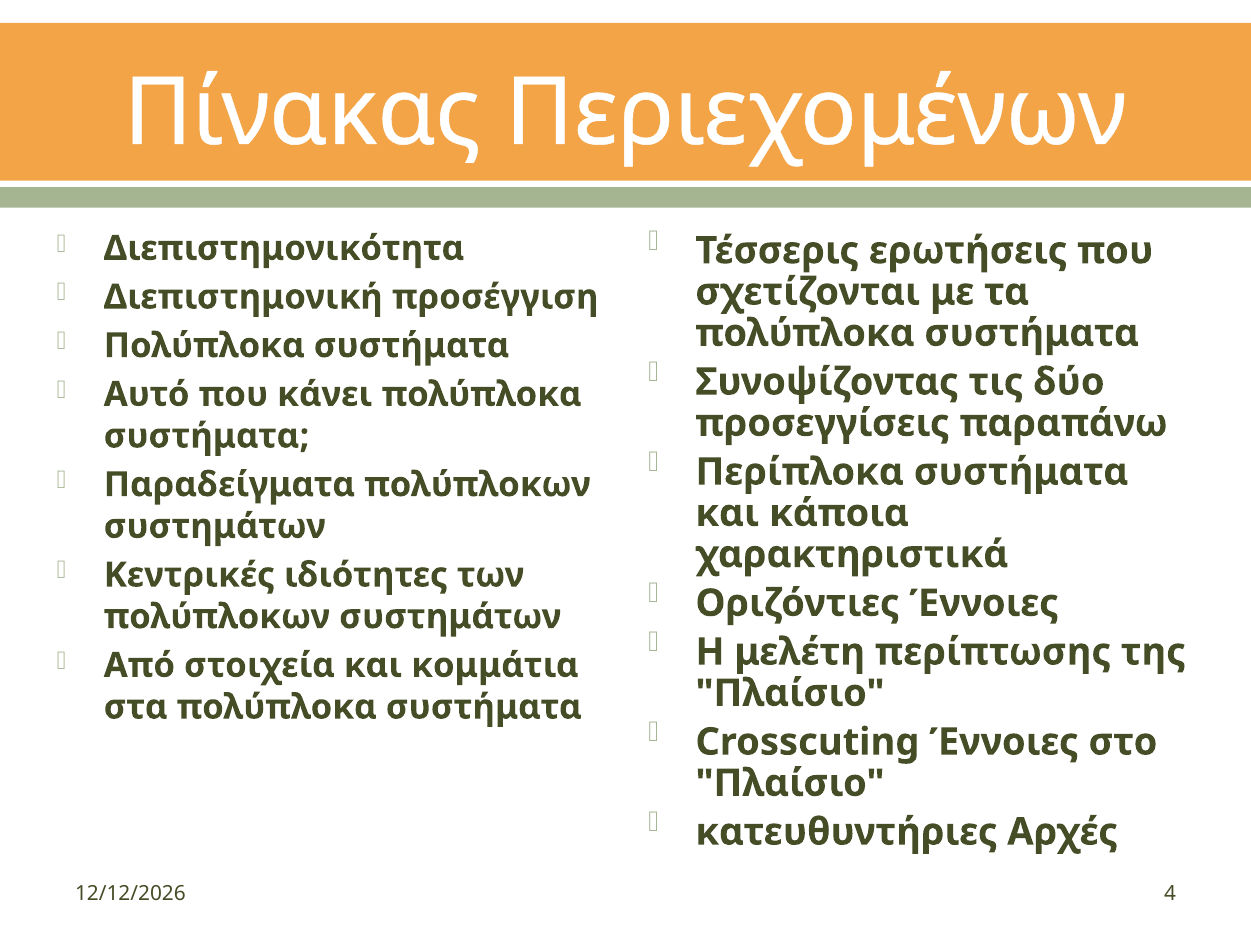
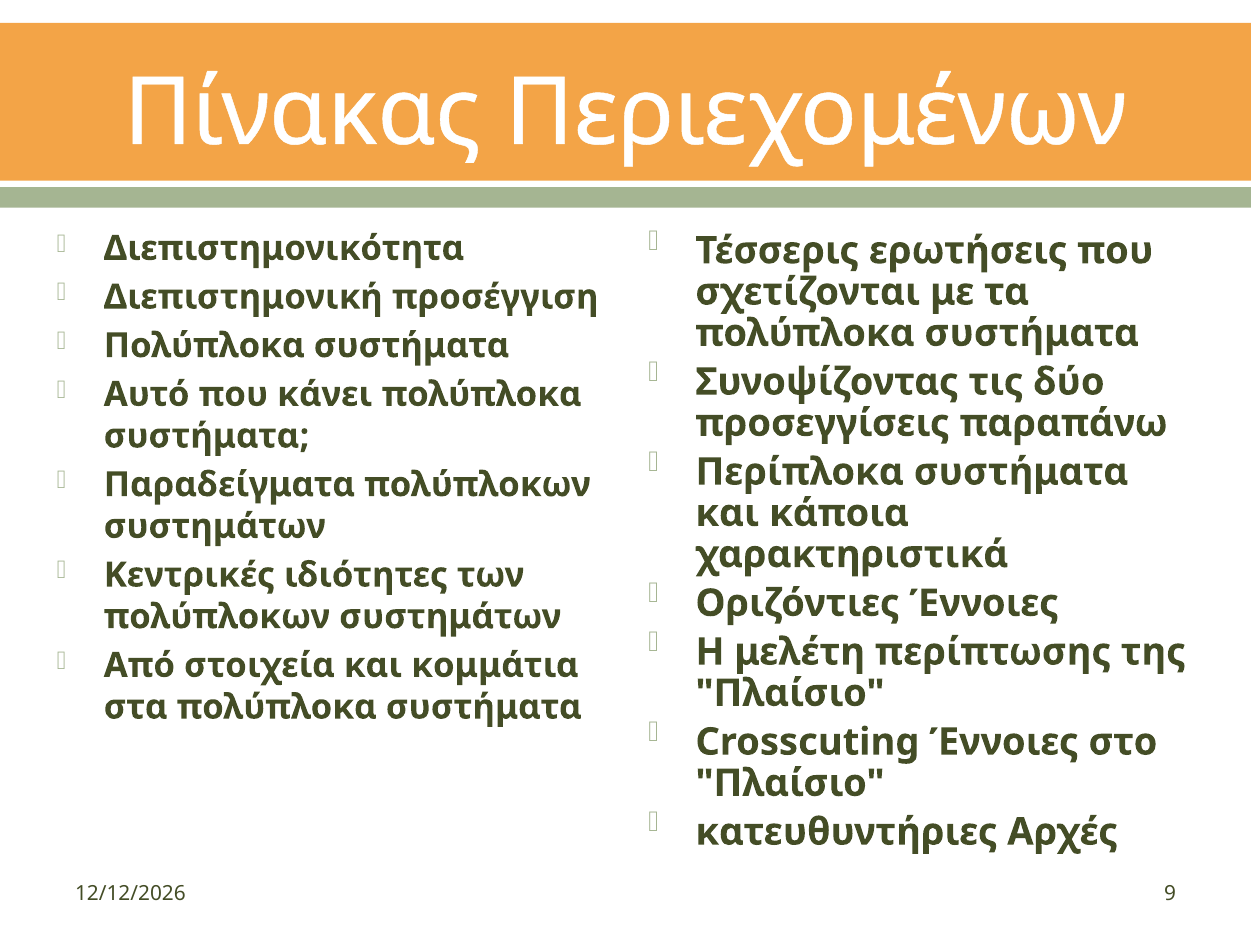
4: 4 -> 9
